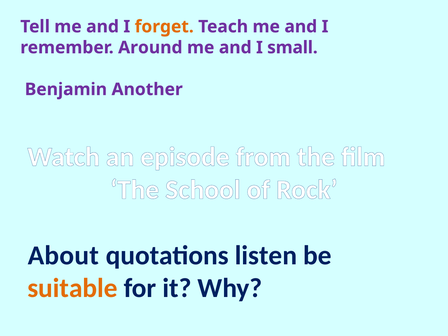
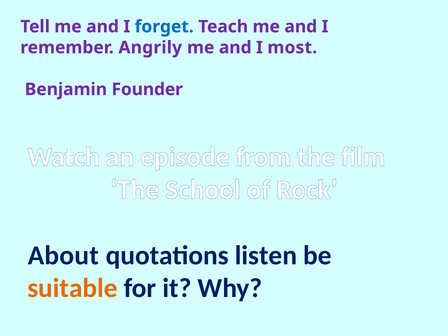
forget colour: orange -> blue
Around: Around -> Angrily
small: small -> most
Another: Another -> Founder
